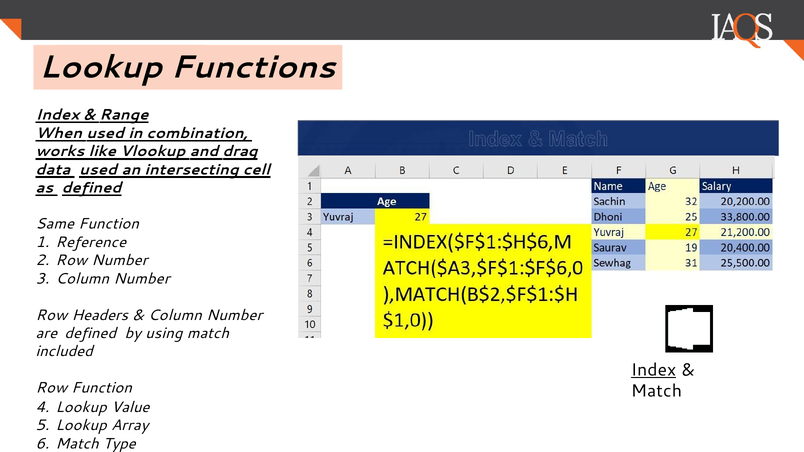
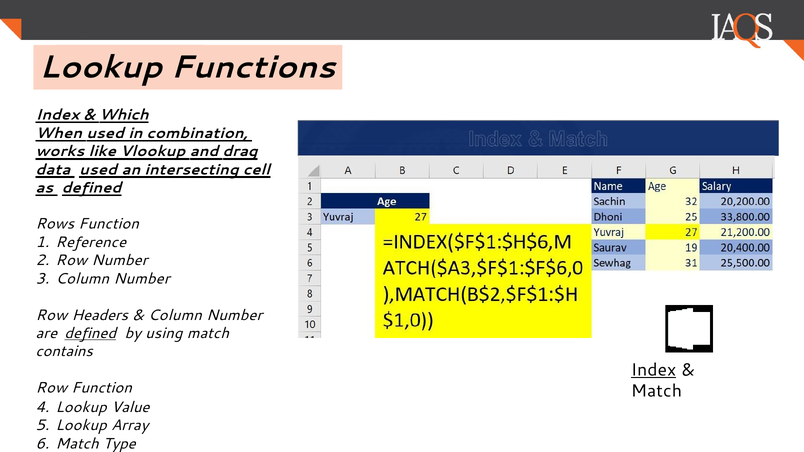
Range: Range -> Which
Same: Same -> Rows
defined at (90, 333) underline: none -> present
included: included -> contains
